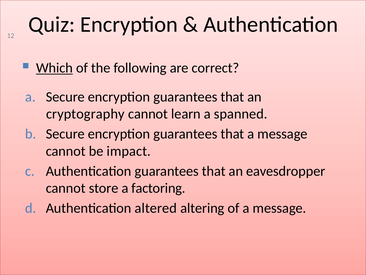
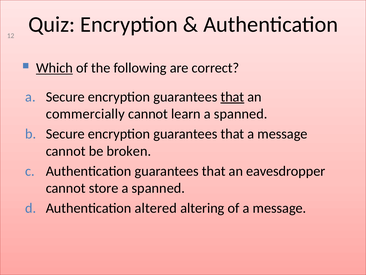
that at (232, 97) underline: none -> present
cryptography: cryptography -> commercially
impact: impact -> broken
factoring at (158, 188): factoring -> spanned
